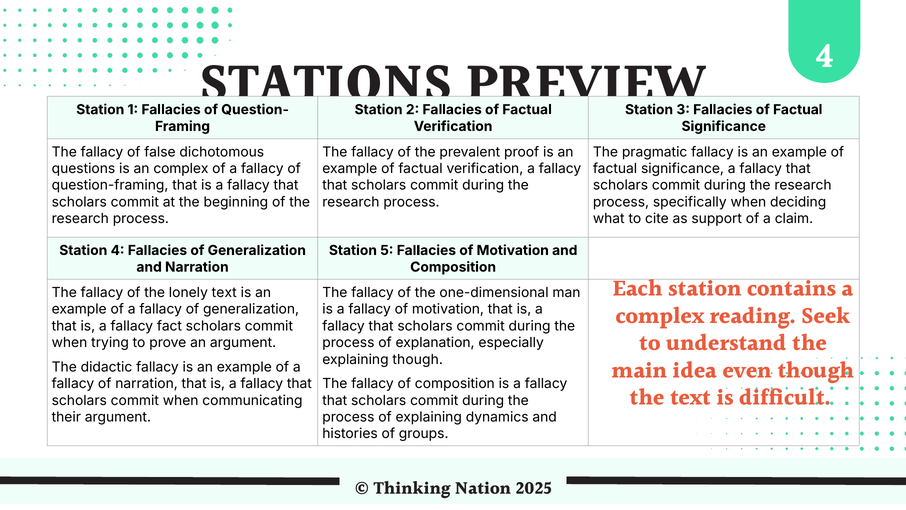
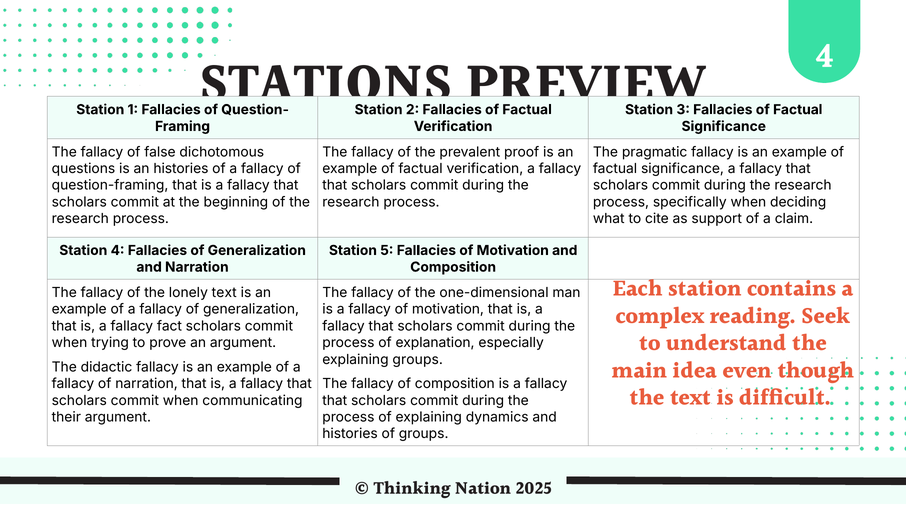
an complex: complex -> histories
explaining though: though -> groups
